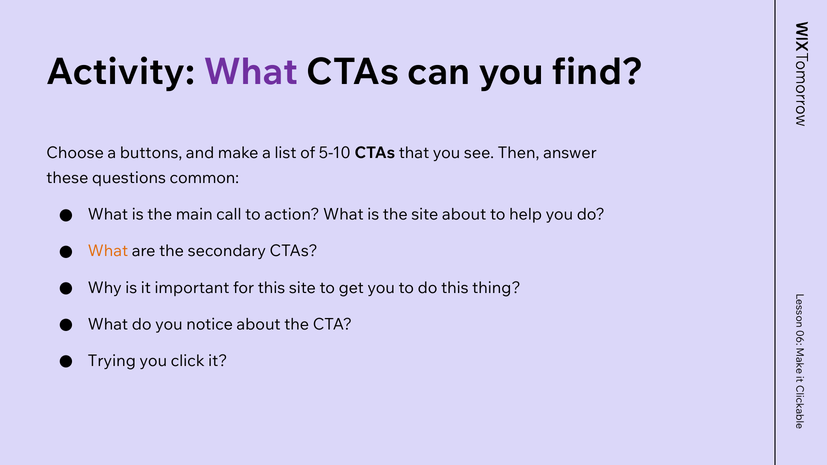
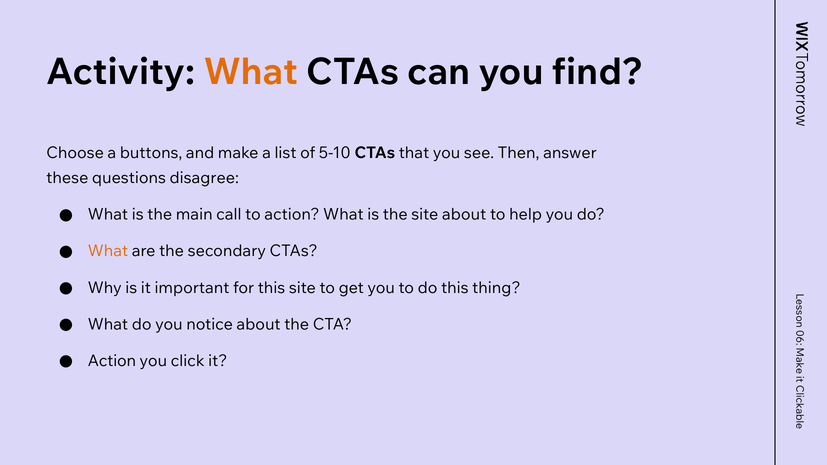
What at (251, 72) colour: purple -> orange
common: common -> disagree
Trying at (112, 361): Trying -> Action
